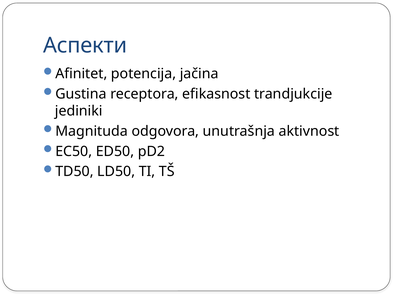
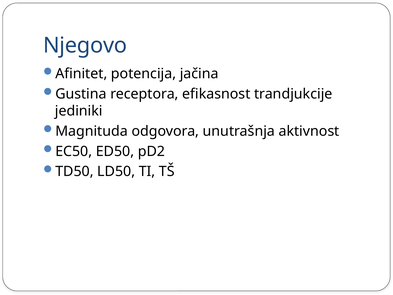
Аспекти: Аспекти -> Njegovo
